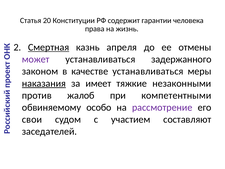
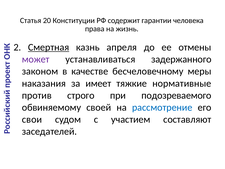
качестве устанавливаться: устанавливаться -> бесчеловечному
наказания underline: present -> none
незаконными: незаконными -> нормативные
жалоб: жалоб -> строго
компетентными: компетентными -> подозреваемого
особо: особо -> своей
рассмотрение colour: purple -> blue
